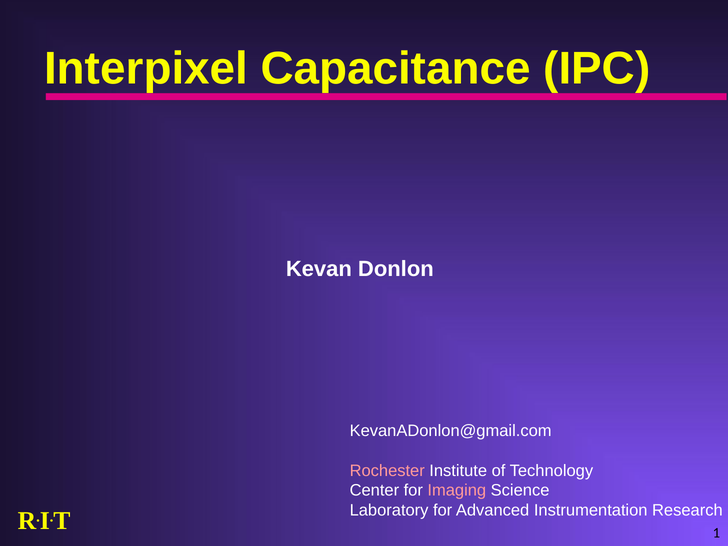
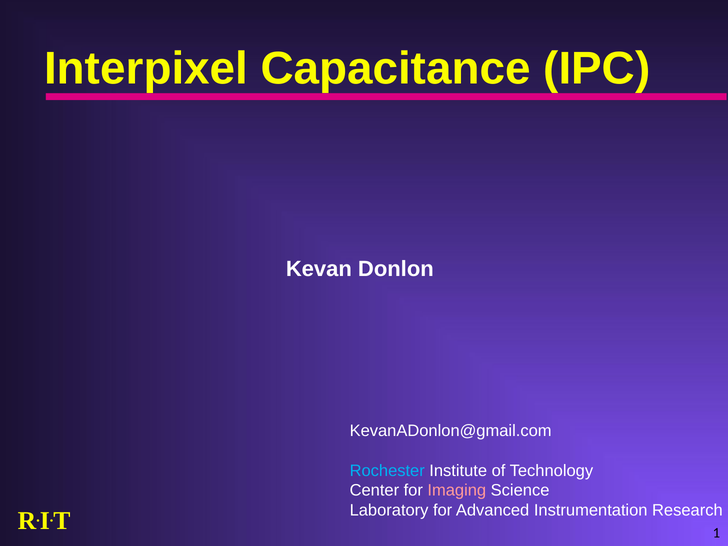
Rochester colour: pink -> light blue
